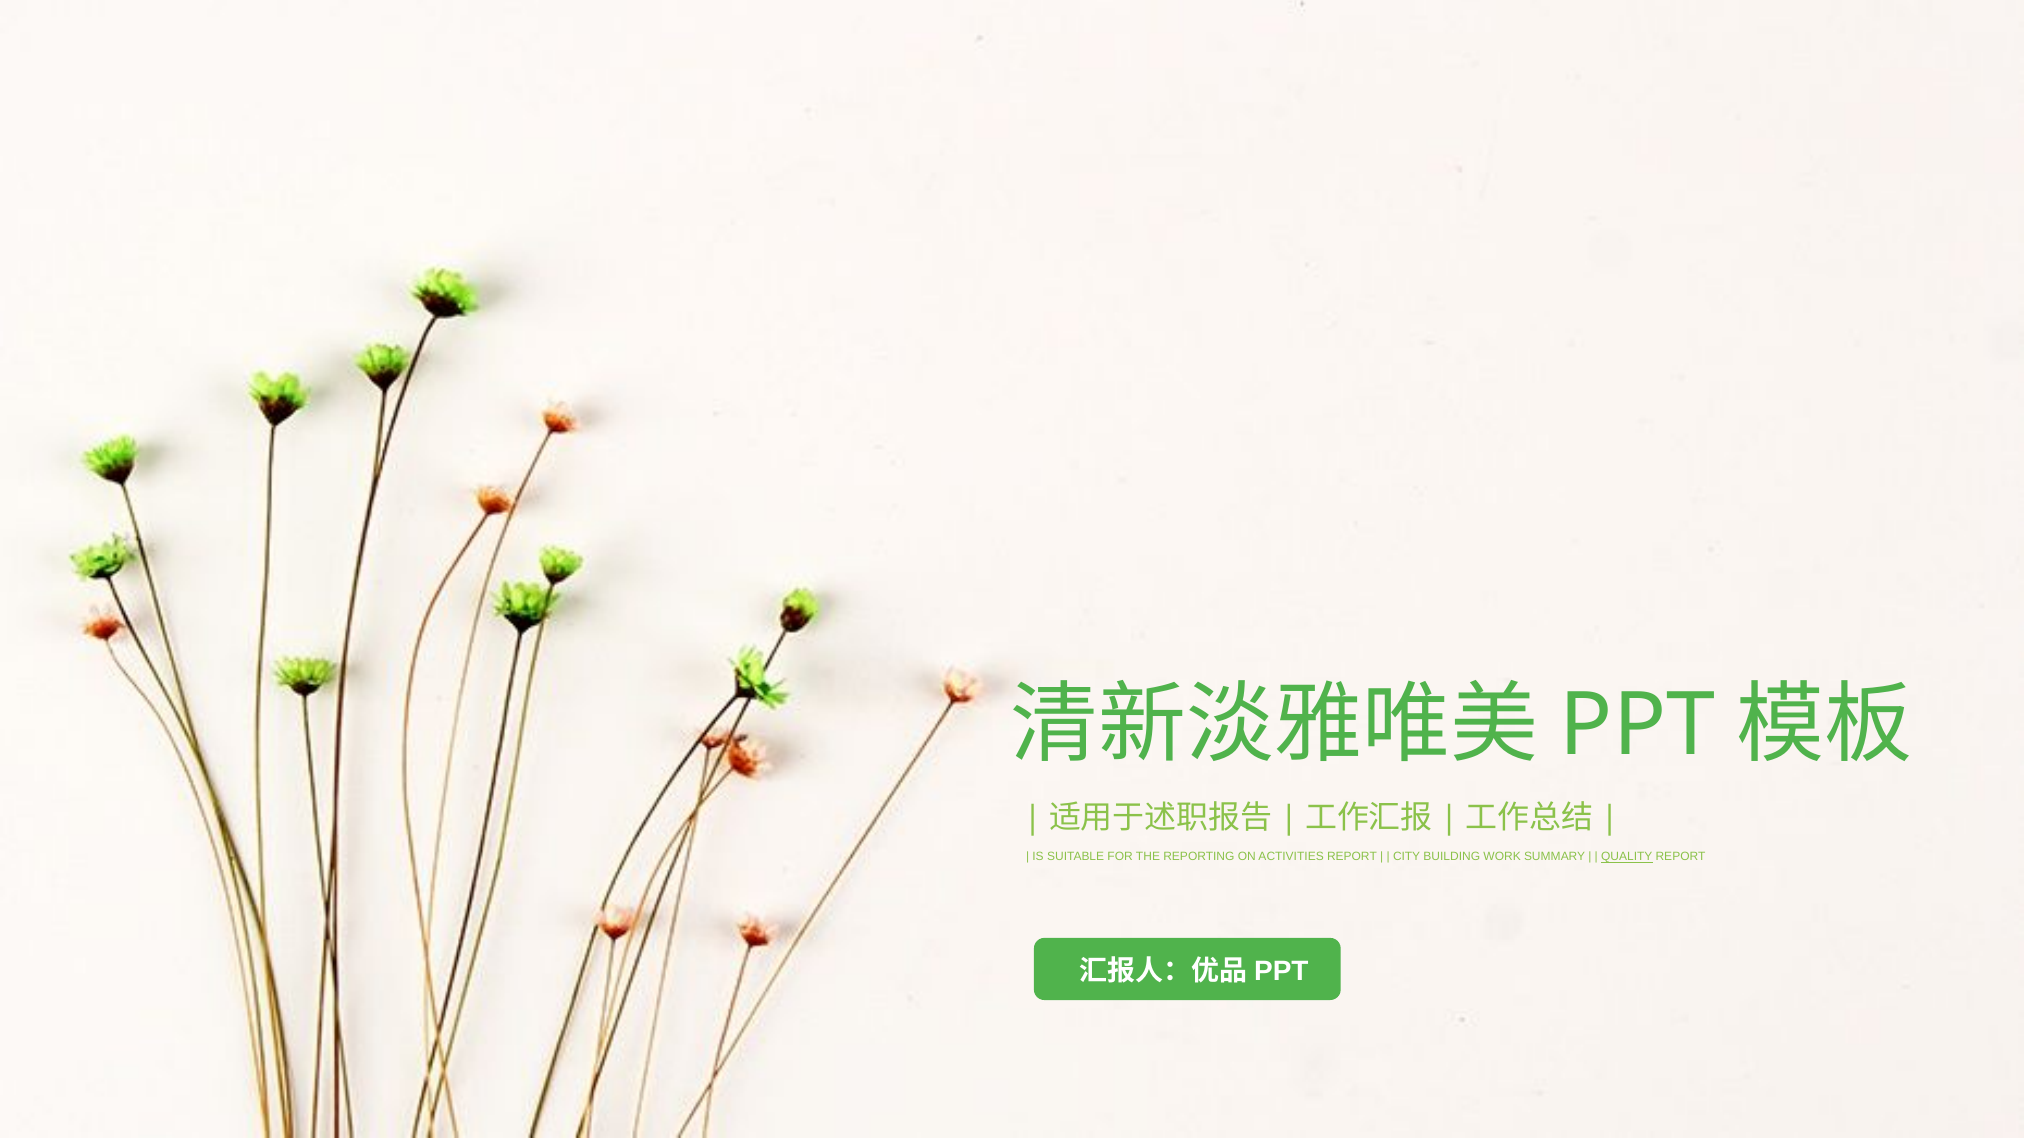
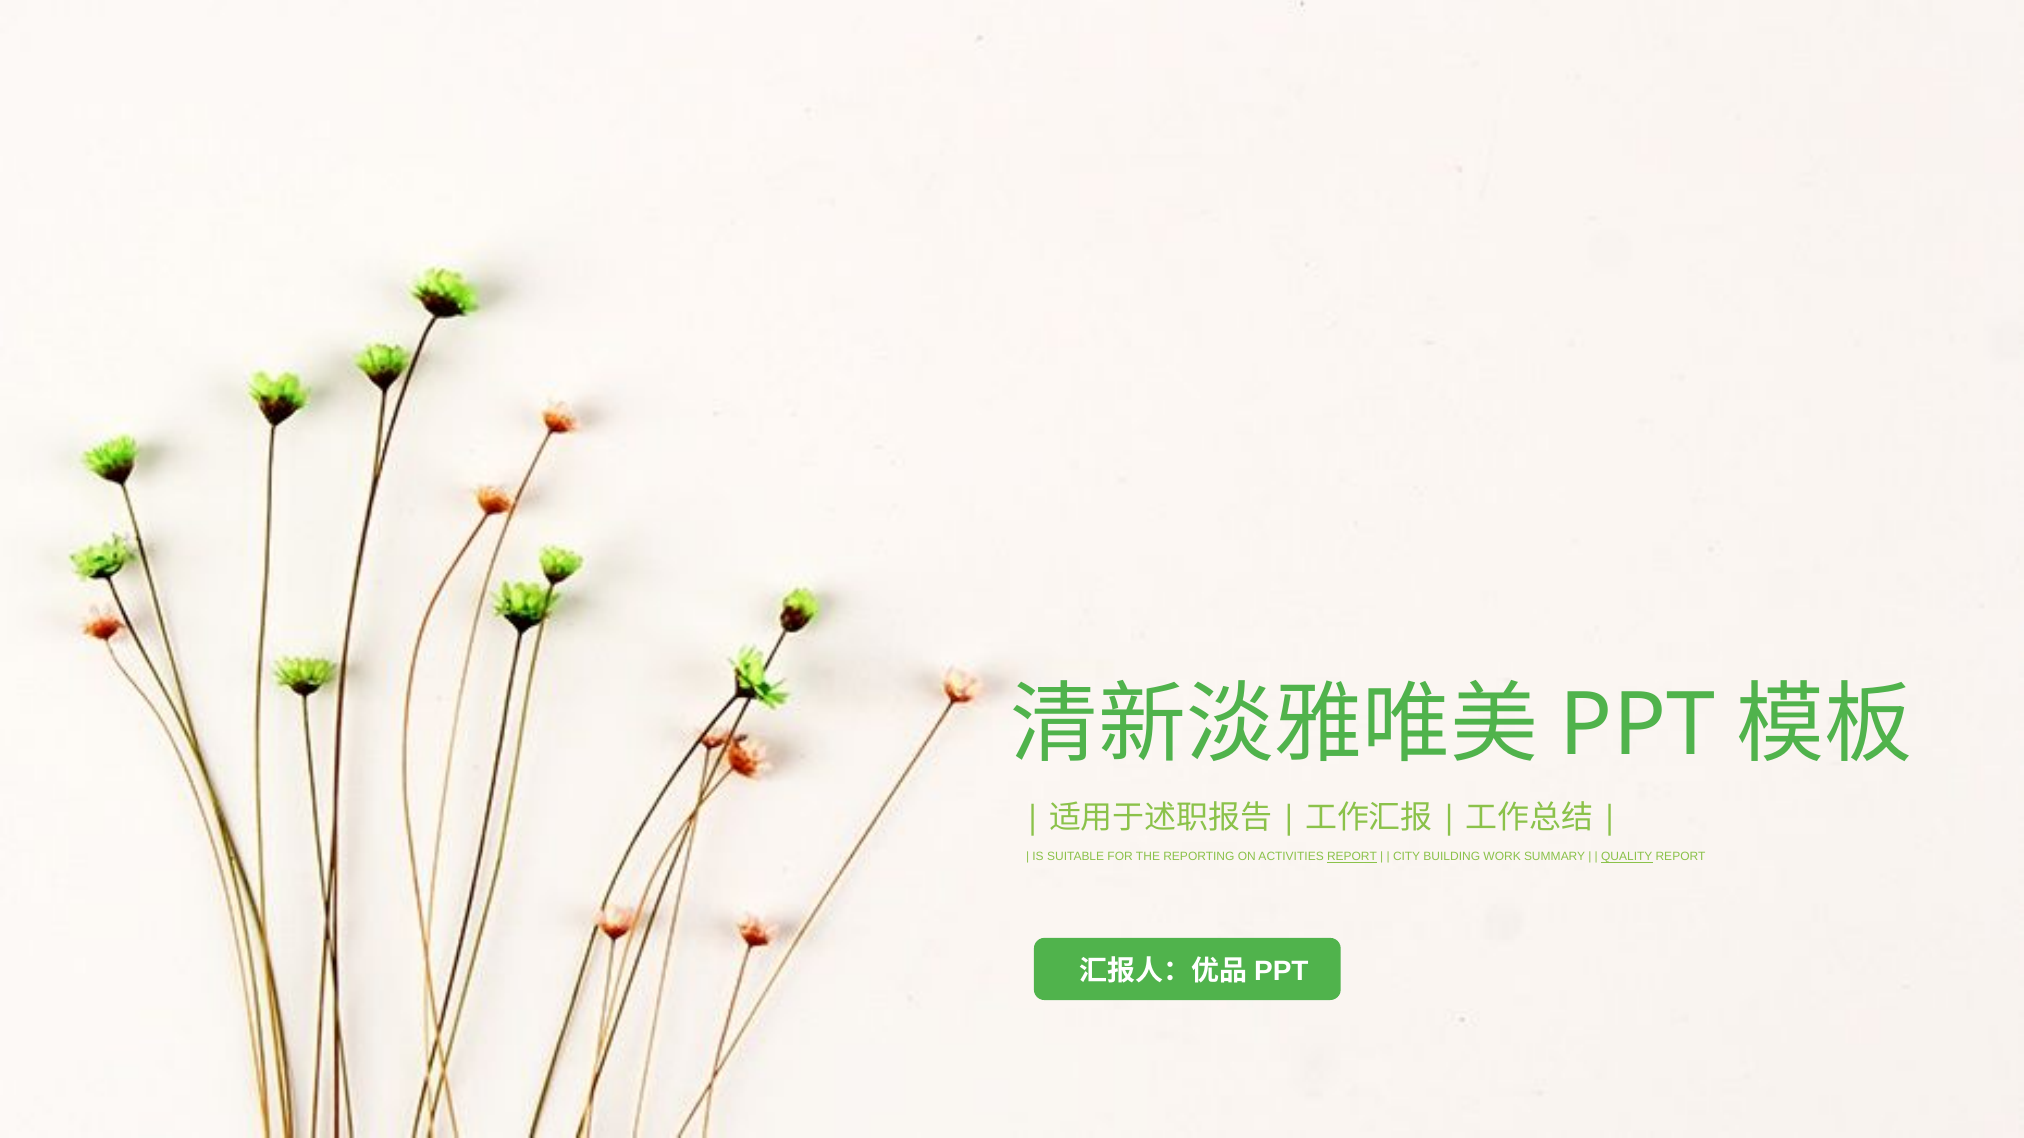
REPORT at (1352, 857) underline: none -> present
